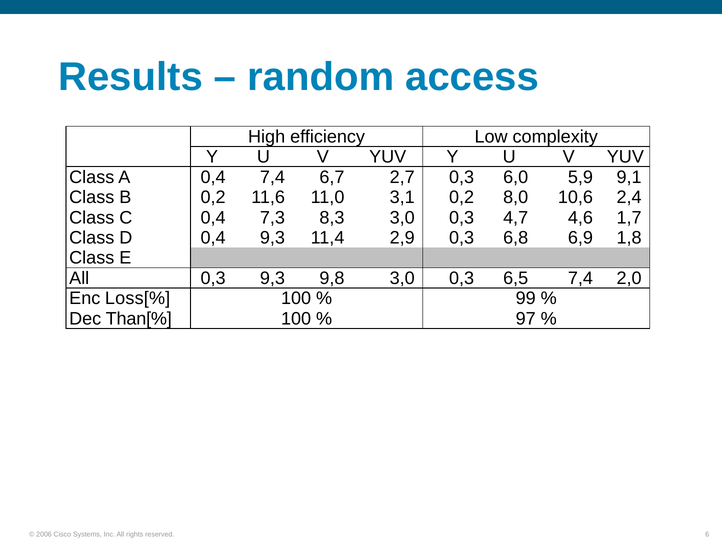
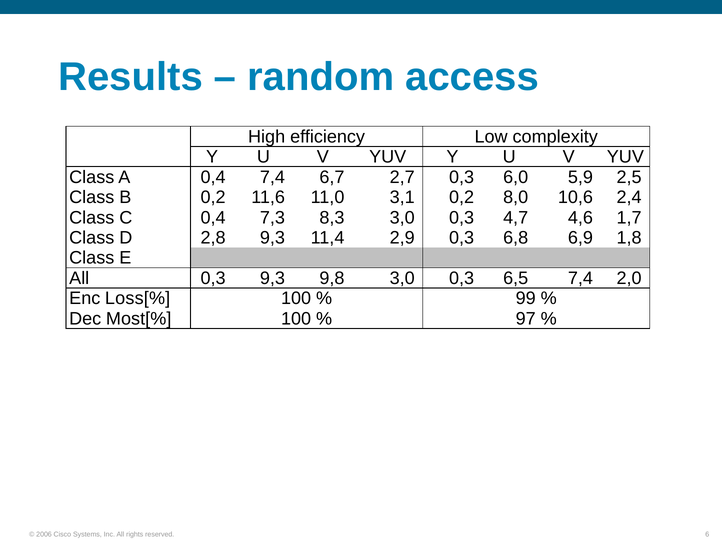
9,1: 9,1 -> 2,5
D 0,4: 0,4 -> 2,8
Than[%: Than[% -> Most[%
